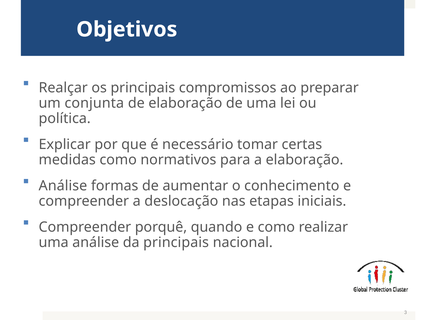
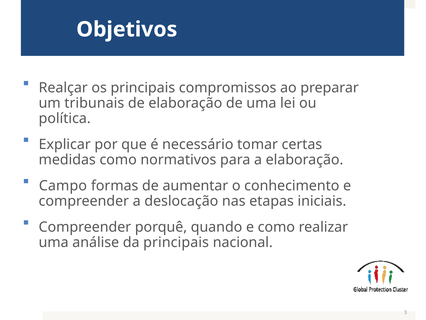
conjunta: conjunta -> tribunais
Análise at (63, 185): Análise -> Campo
